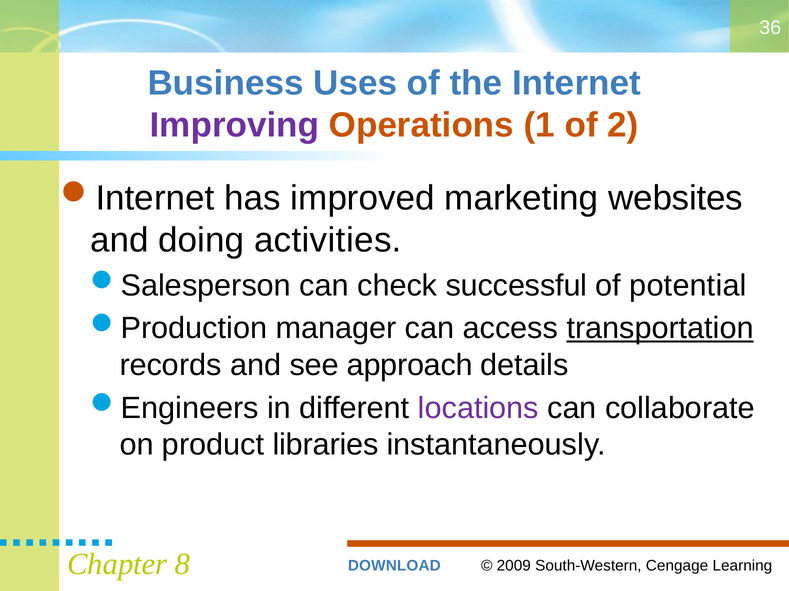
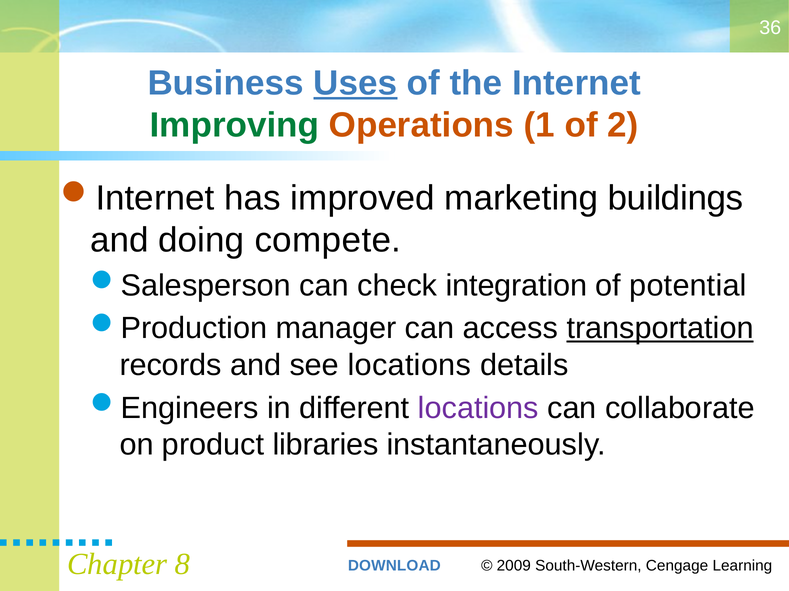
Uses underline: none -> present
Improving colour: purple -> green
websites: websites -> buildings
activities: activities -> compete
successful: successful -> integration
see approach: approach -> locations
